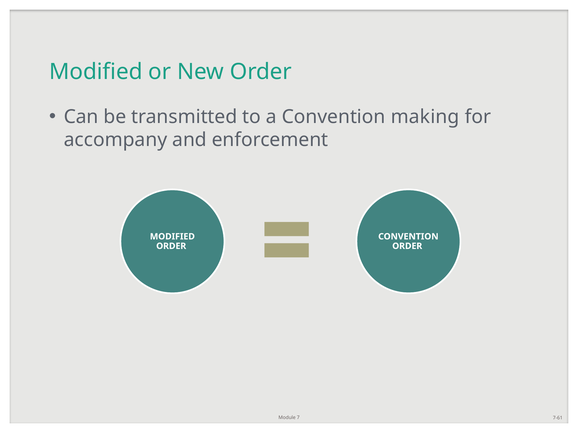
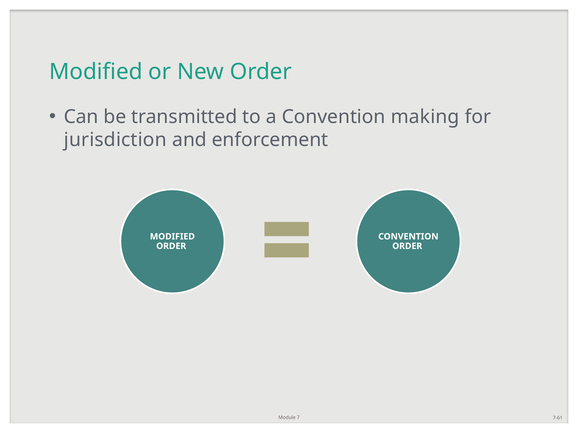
accompany: accompany -> jurisdiction
